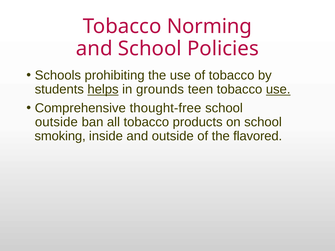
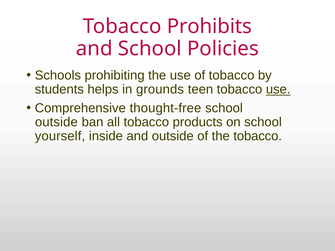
Norming: Norming -> Prohibits
helps underline: present -> none
smoking: smoking -> yourself
the flavored: flavored -> tobacco
